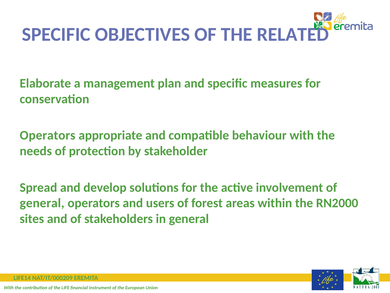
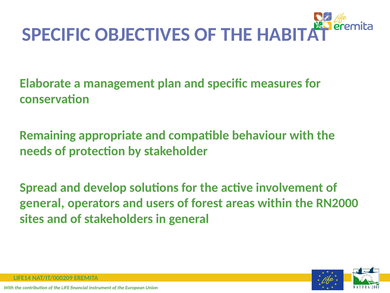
RELATED: RELATED -> HABITAT
Operators at (48, 135): Operators -> Remaining
